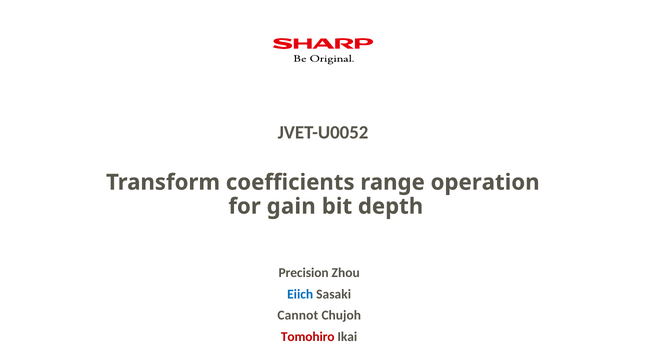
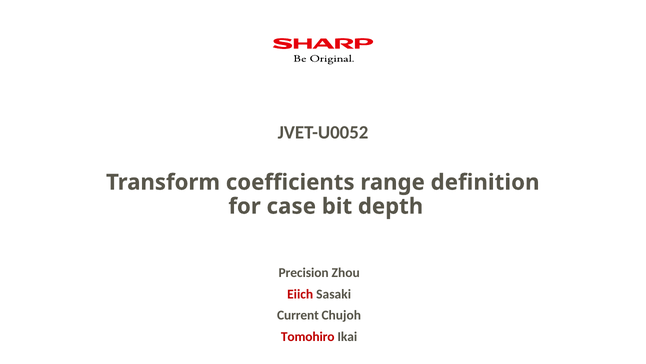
operation: operation -> definition
gain: gain -> case
Eiich colour: blue -> red
Cannot: Cannot -> Current
